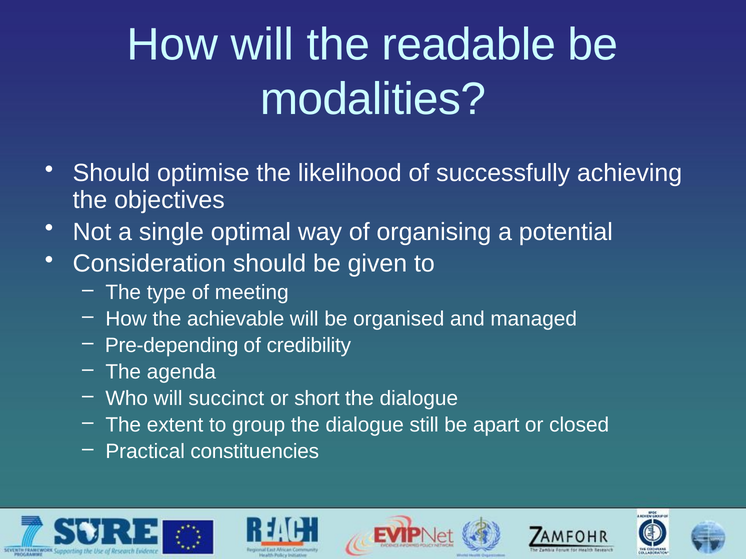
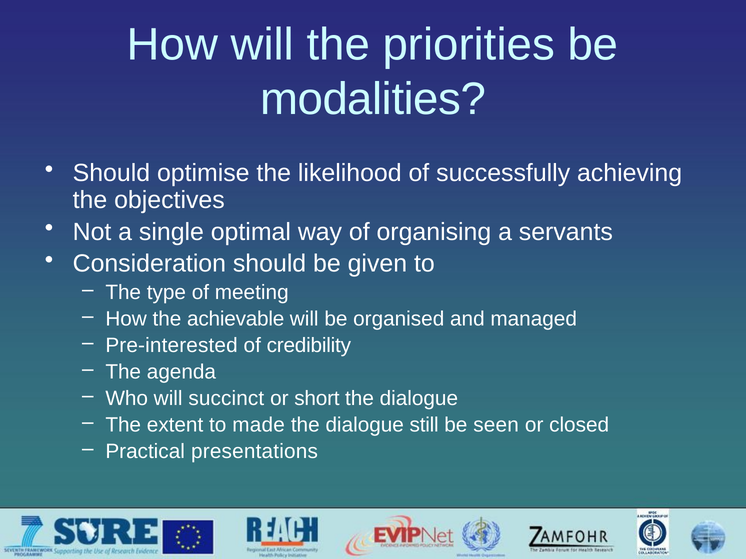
readable: readable -> priorities
potential: potential -> servants
Pre-depending: Pre-depending -> Pre-interested
group: group -> made
apart: apart -> seen
constituencies: constituencies -> presentations
